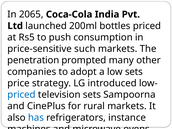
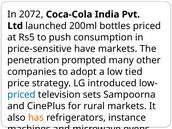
2065: 2065 -> 2072
such: such -> have
low sets: sets -> tied
has colour: blue -> orange
